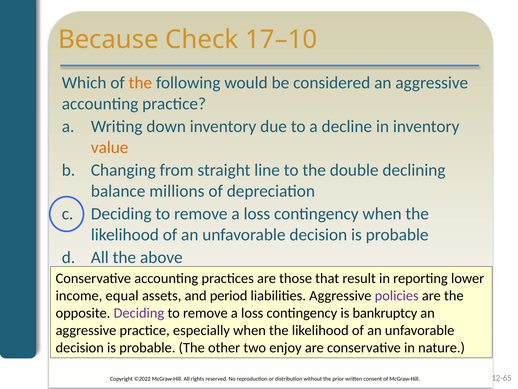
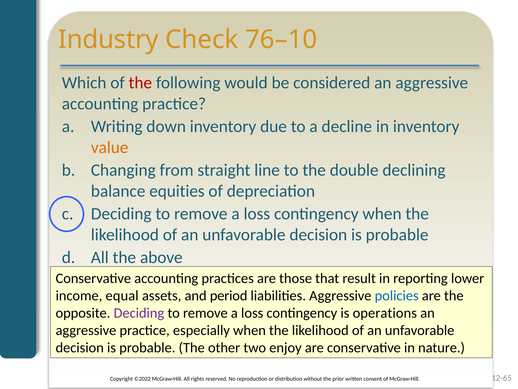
Because: Because -> Industry
17–10: 17–10 -> 76–10
the at (140, 83) colour: orange -> red
millions: millions -> equities
policies colour: purple -> blue
bankruptcy: bankruptcy -> operations
